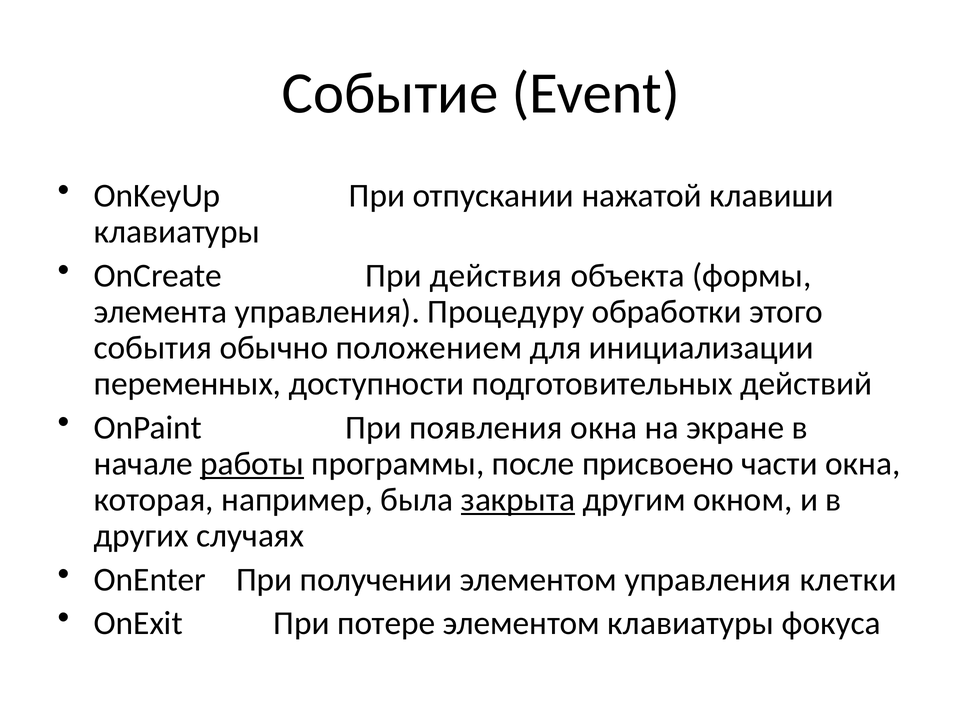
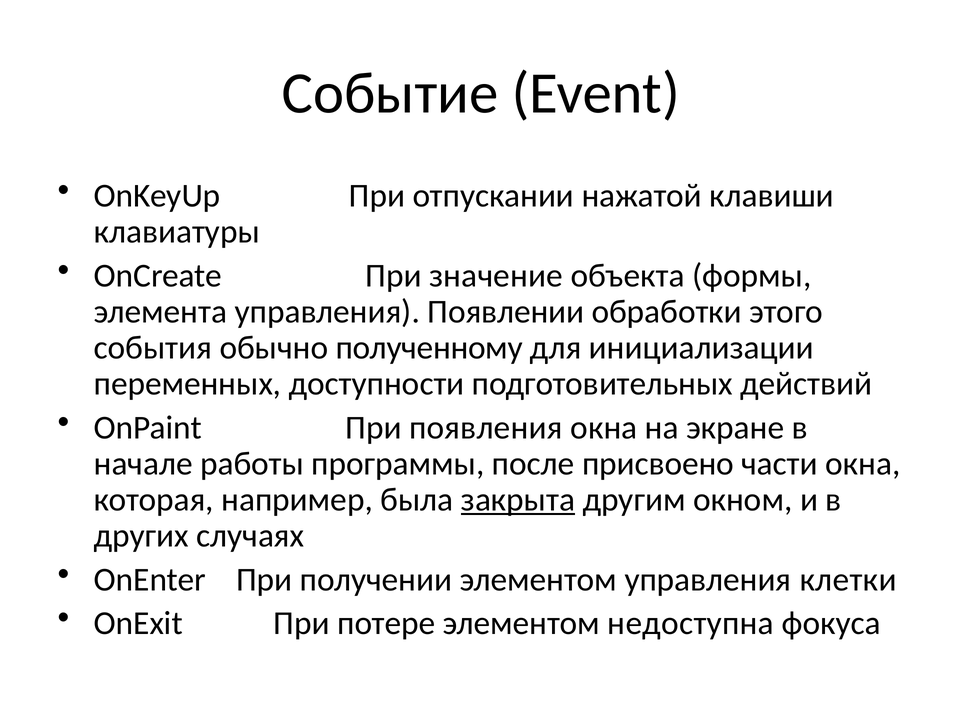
действия: действия -> значение
Процедуру: Процедуру -> Появлении
положением: положением -> полученному
работы underline: present -> none
элементом клавиатуры: клавиатуры -> недоступна
